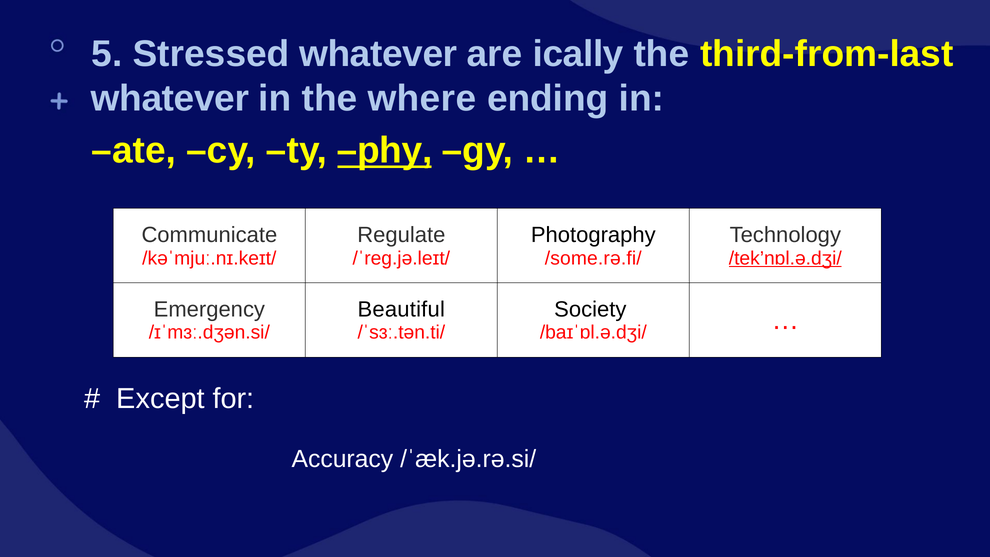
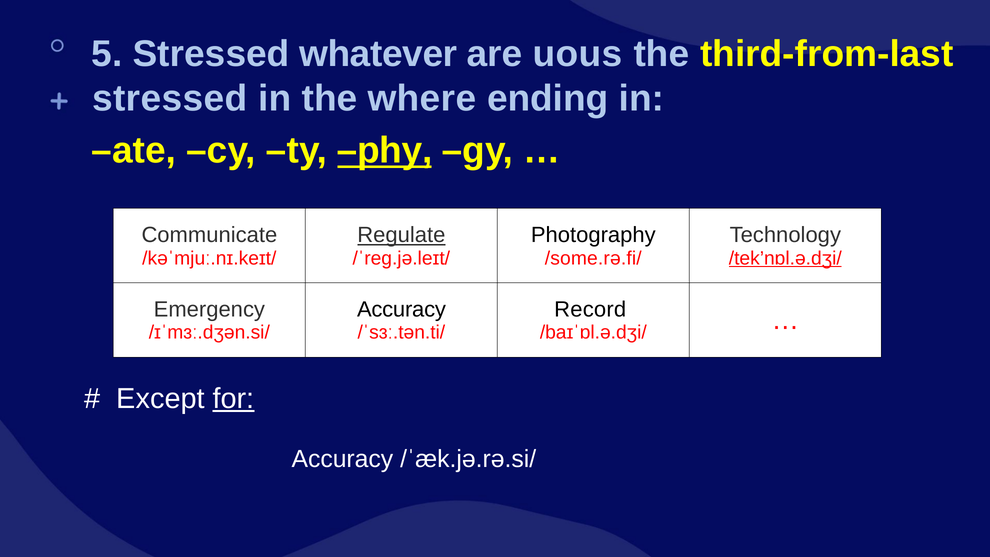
ically: ically -> uous
whatever at (170, 99): whatever -> stressed
Regulate underline: none -> present
Beautiful at (401, 310): Beautiful -> Accuracy
Society: Society -> Record
for underline: none -> present
